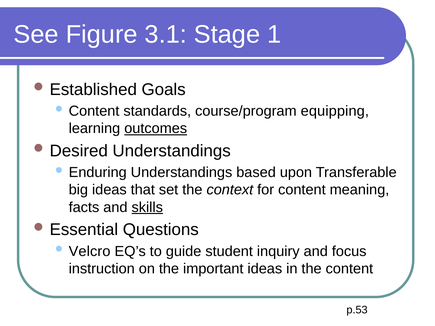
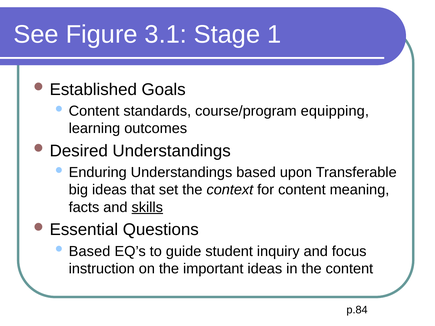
outcomes underline: present -> none
Velcro at (90, 251): Velcro -> Based
p.53: p.53 -> p.84
